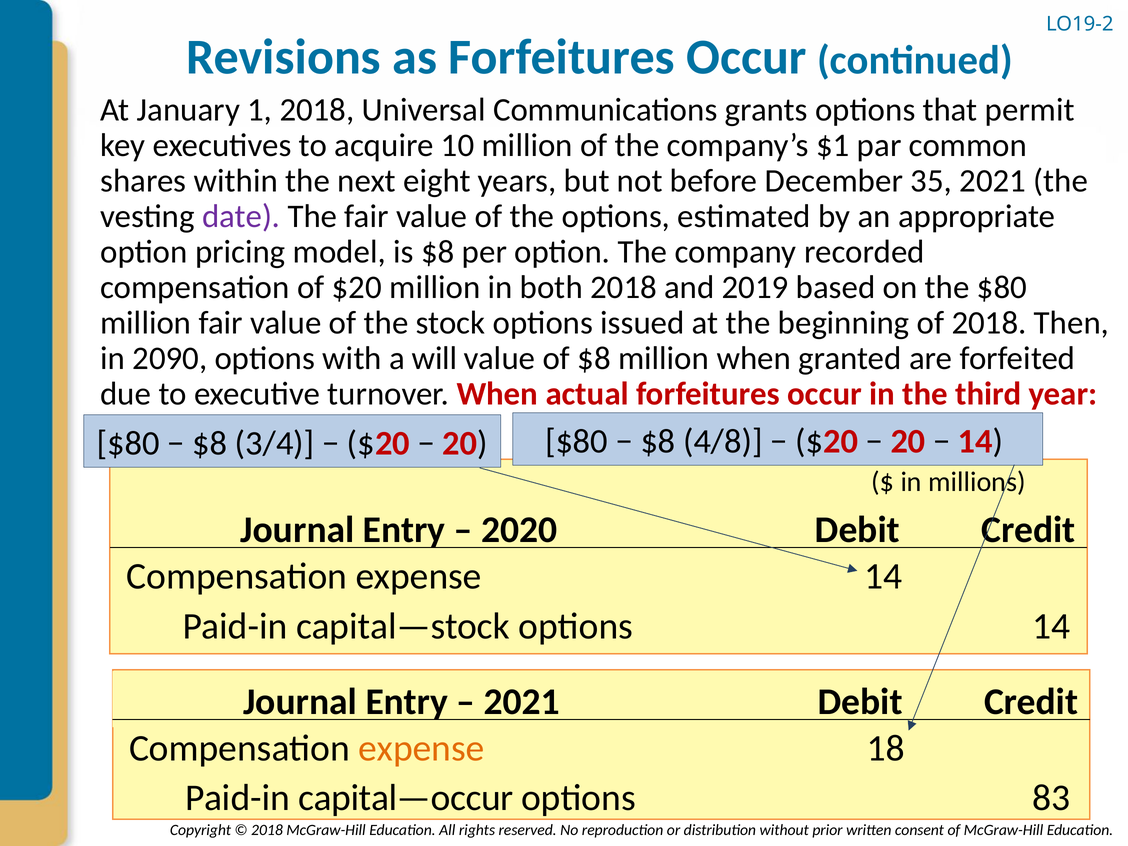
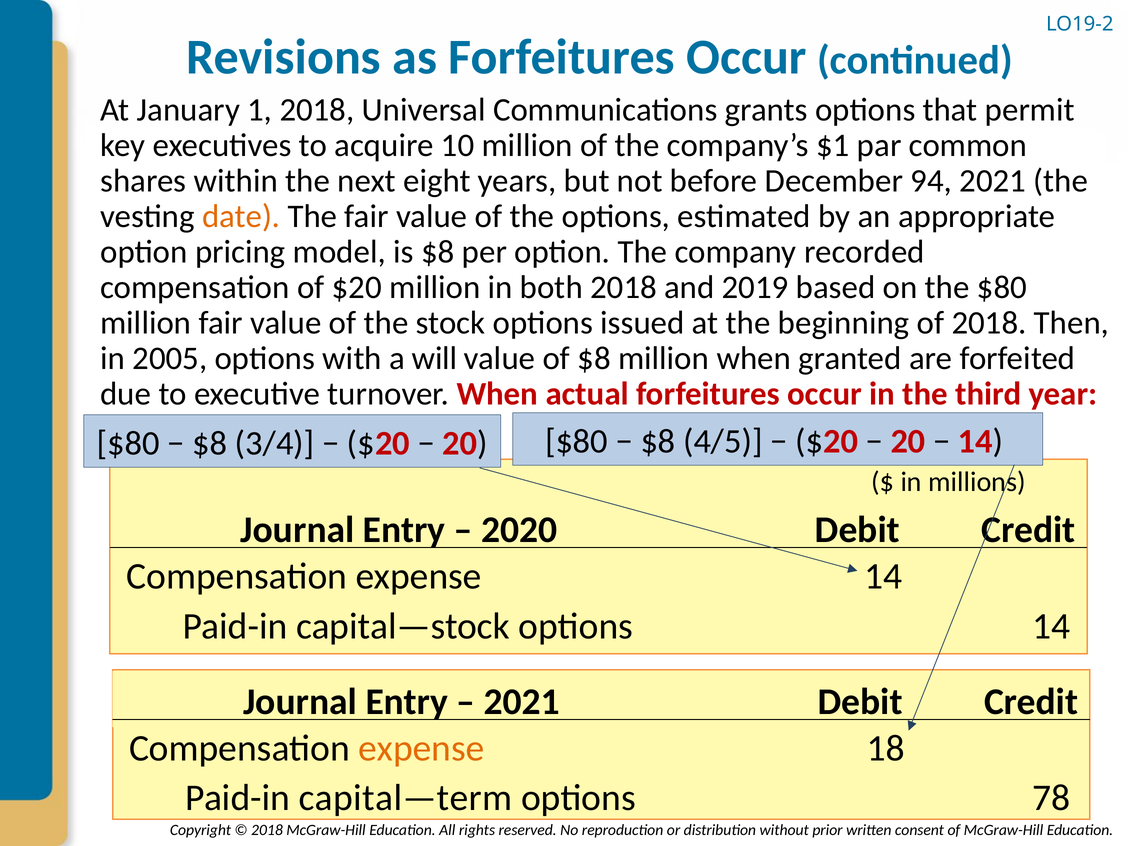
35: 35 -> 94
date colour: purple -> orange
2090: 2090 -> 2005
4/8: 4/8 -> 4/5
capital—occur: capital—occur -> capital—term
83: 83 -> 78
